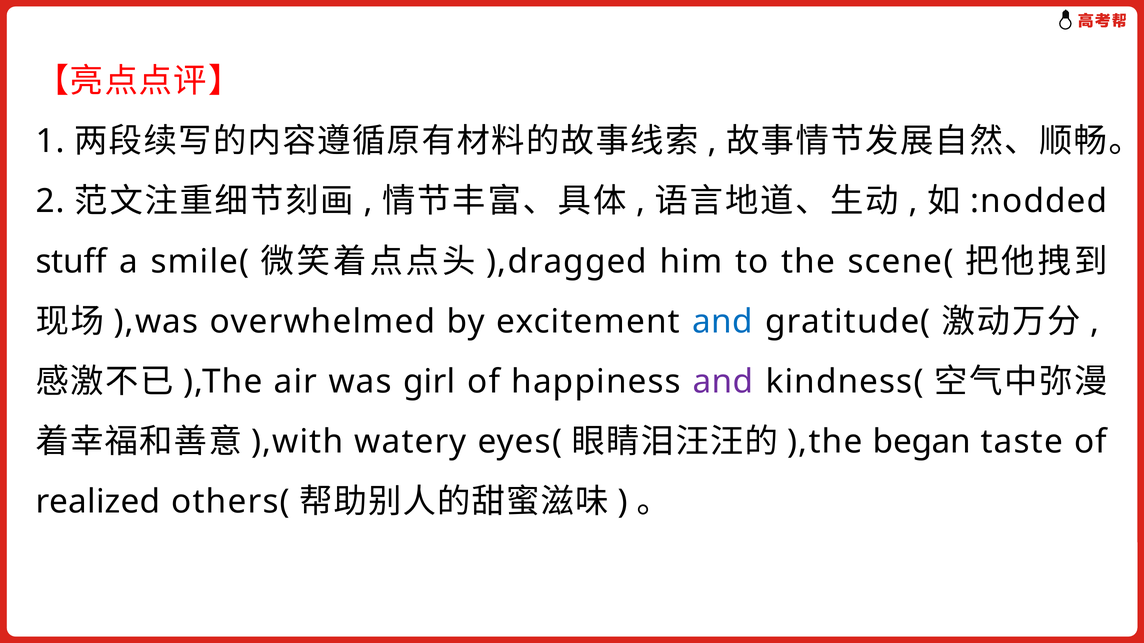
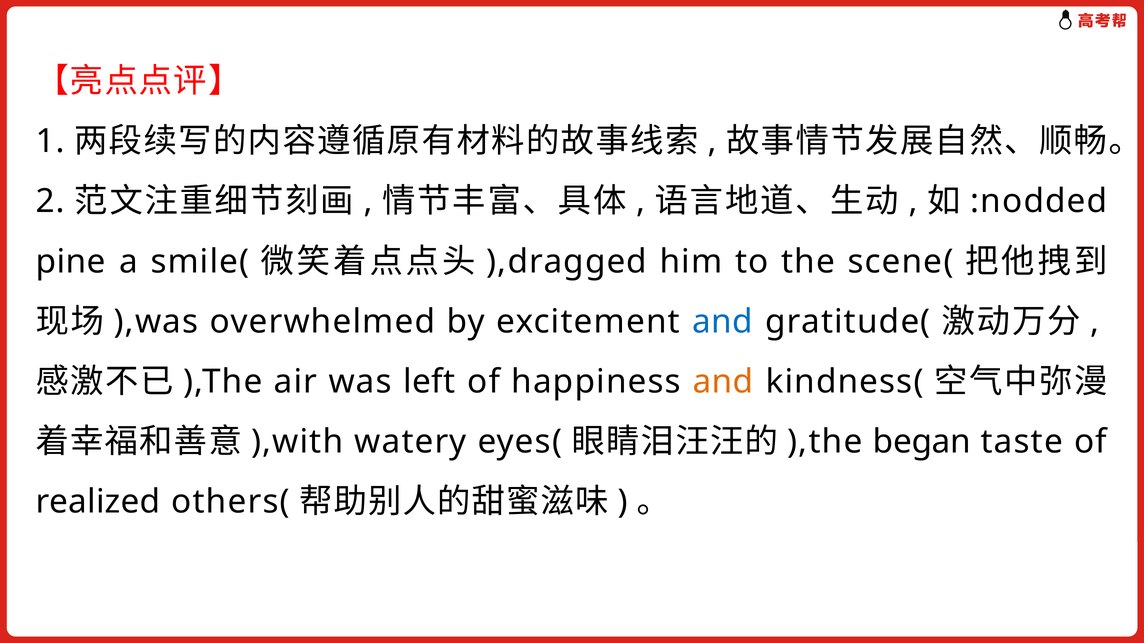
stuff: stuff -> pine
girl: girl -> left
and at (723, 382) colour: purple -> orange
